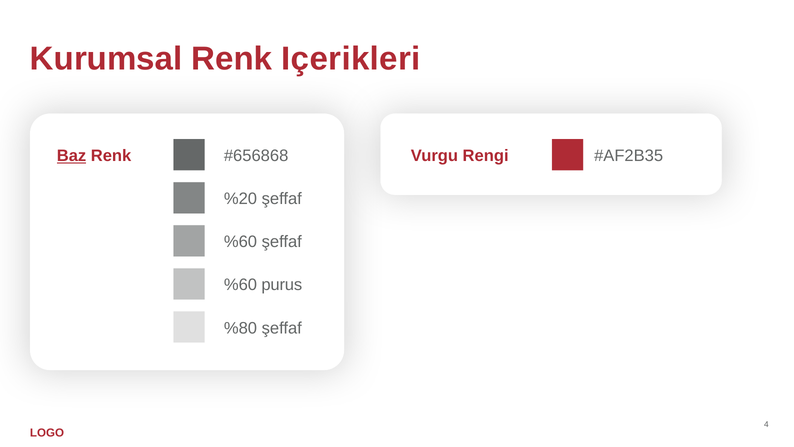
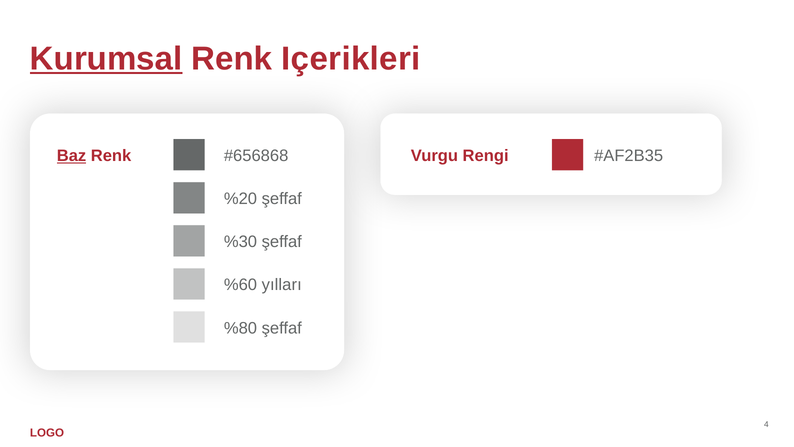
Kurumsal underline: none -> present
%60 at (241, 242): %60 -> %30
purus: purus -> yılları
